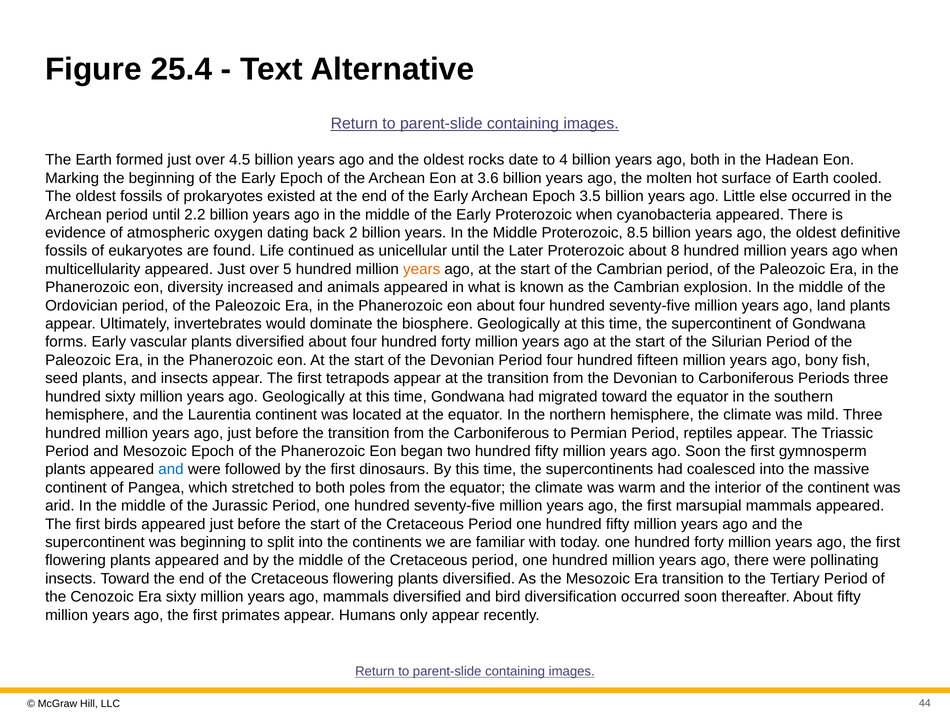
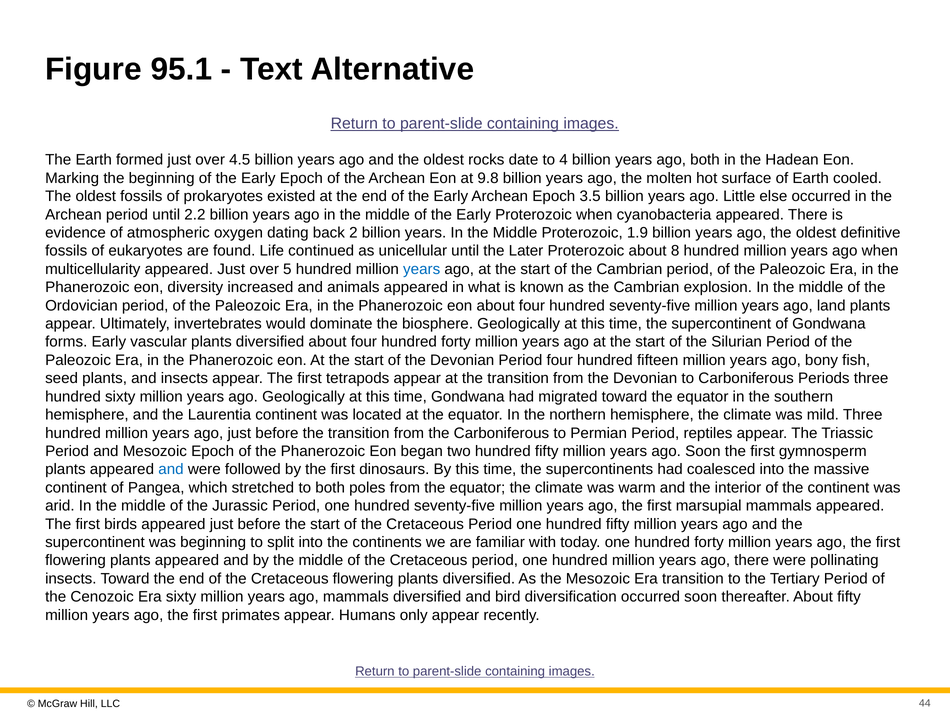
25.4: 25.4 -> 95.1
3.6: 3.6 -> 9.8
8.5: 8.5 -> 1.9
years at (422, 269) colour: orange -> blue
